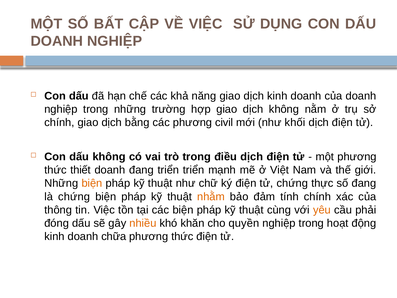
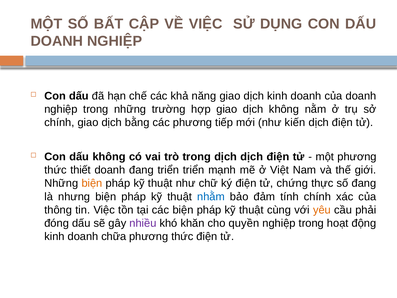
civil: civil -> tiếp
khối: khối -> kiến
trong điều: điều -> dịch
là chứng: chứng -> nhưng
nhằm colour: orange -> blue
nhiều colour: orange -> purple
